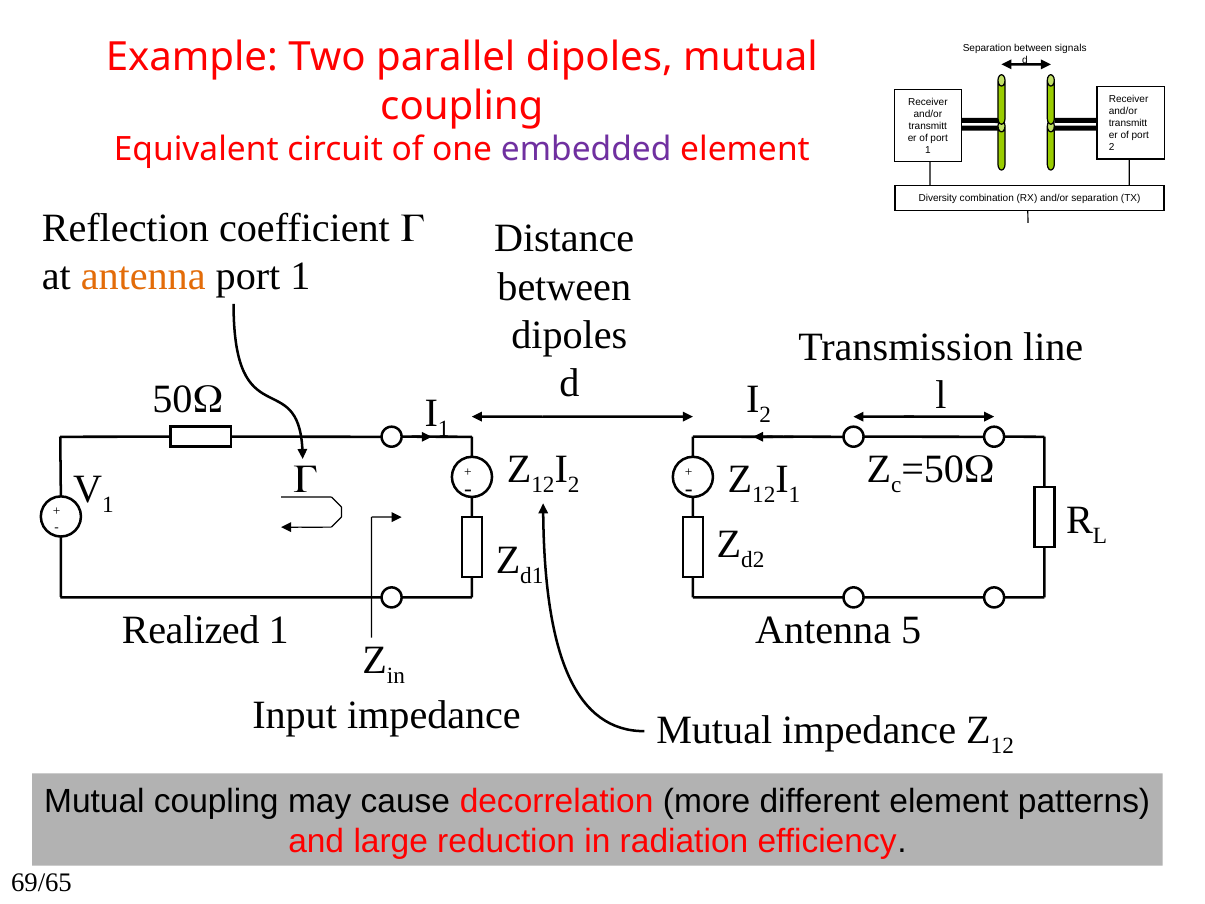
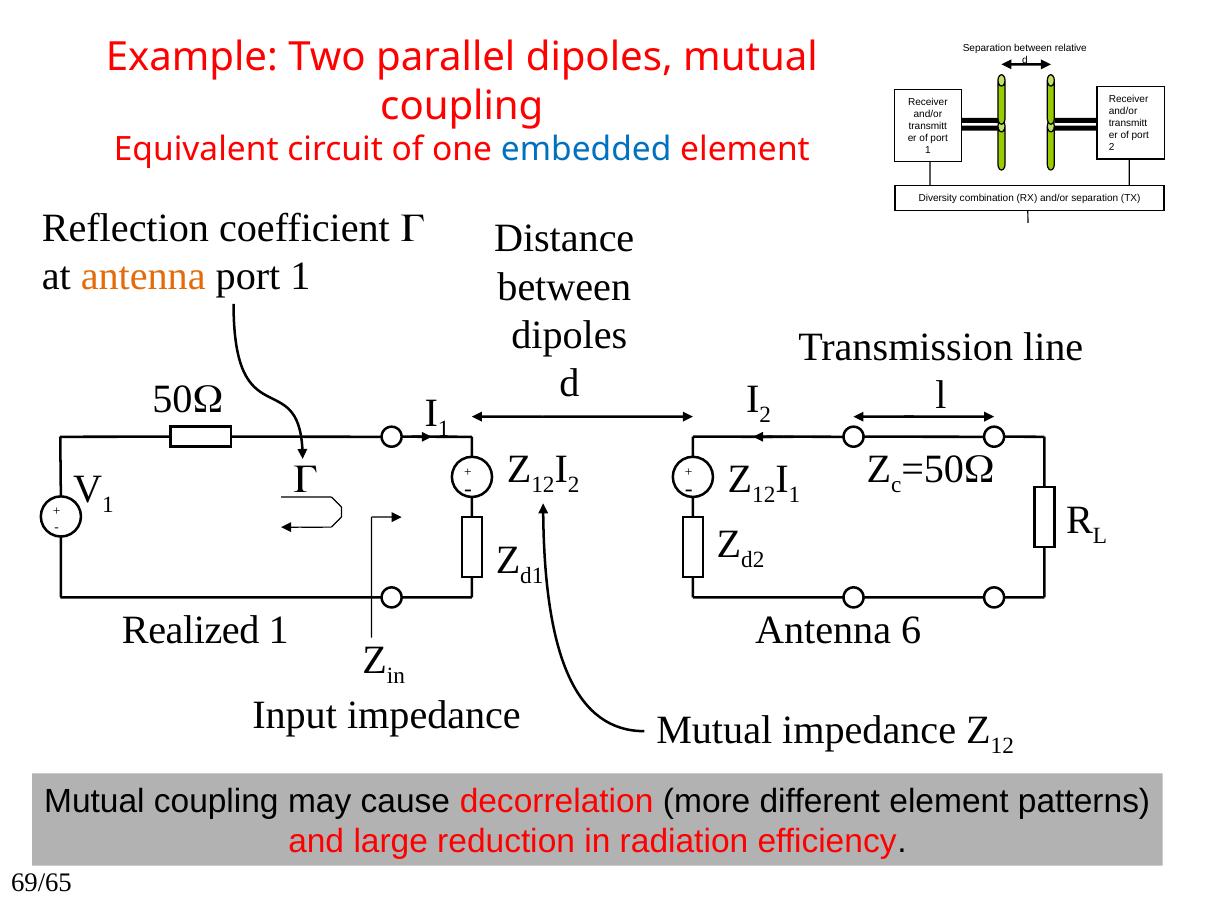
signals: signals -> relative
embedded colour: purple -> blue
5: 5 -> 6
